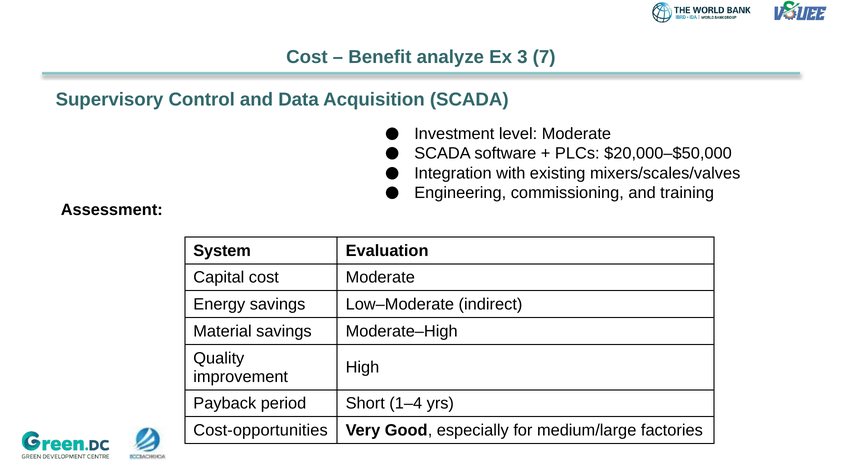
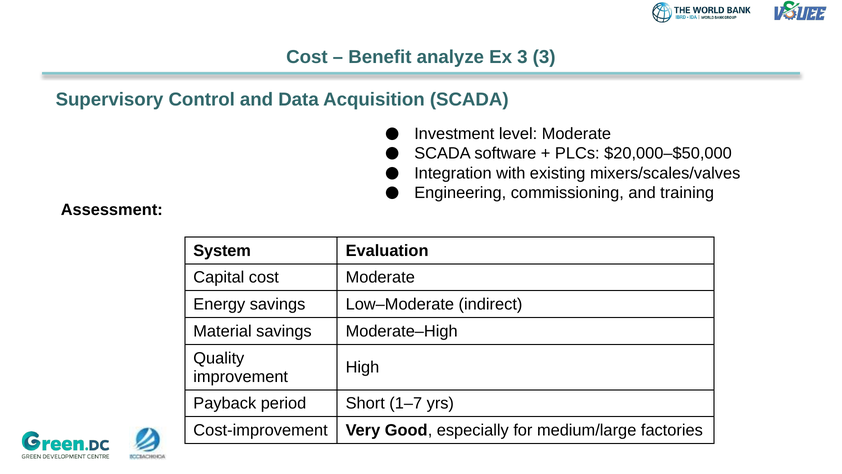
3 7: 7 -> 3
1–4: 1–4 -> 1–7
Cost-opportunities: Cost-opportunities -> Cost-improvement
